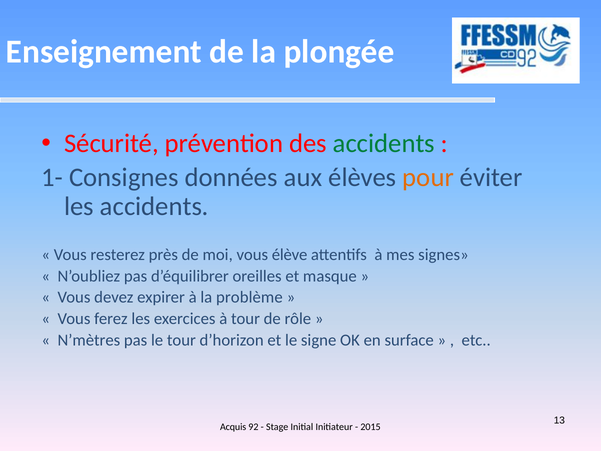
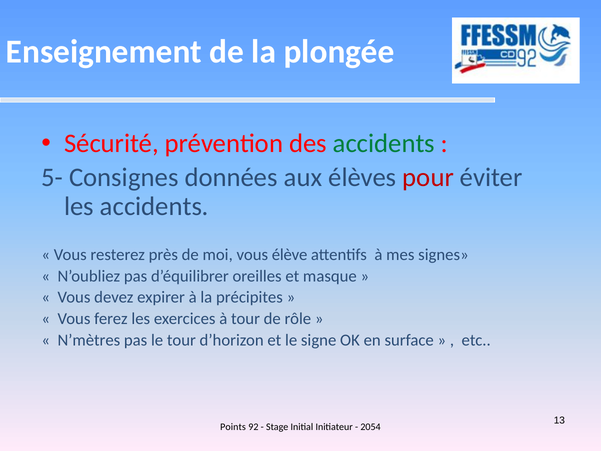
1-: 1- -> 5-
pour colour: orange -> red
problème: problème -> précipites
Acquis: Acquis -> Points
2015: 2015 -> 2054
